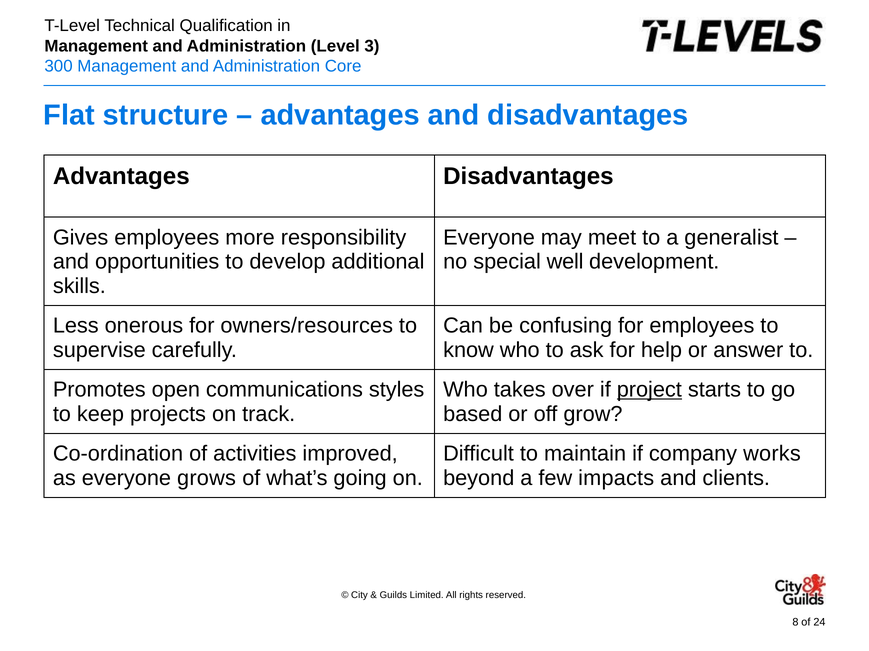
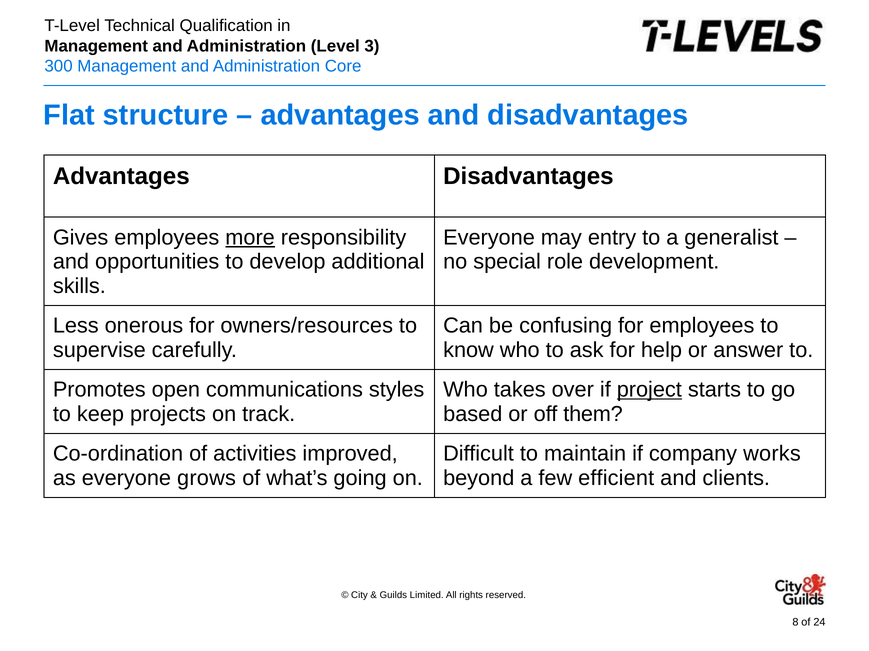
more underline: none -> present
meet: meet -> entry
well: well -> role
grow: grow -> them
impacts: impacts -> efficient
